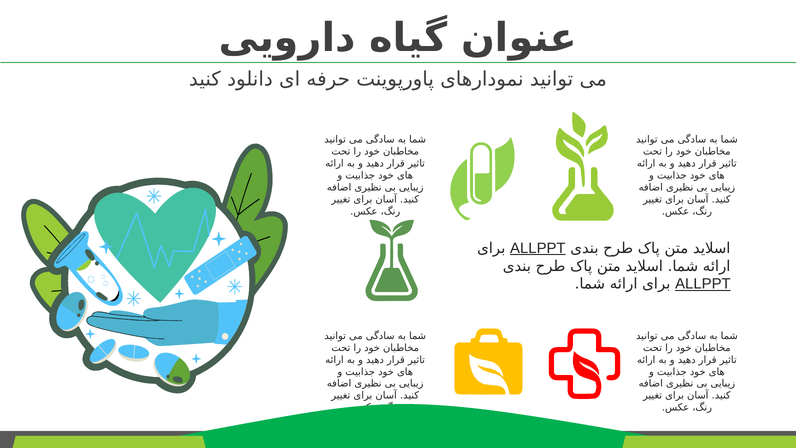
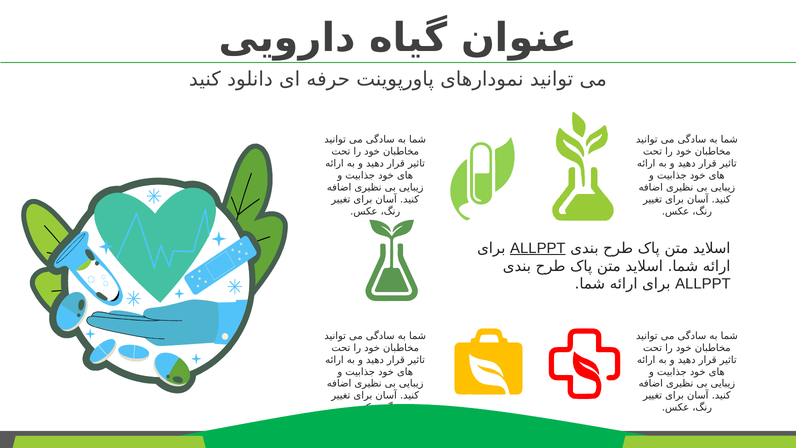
ALLPPT at (703, 284) underline: present -> none
